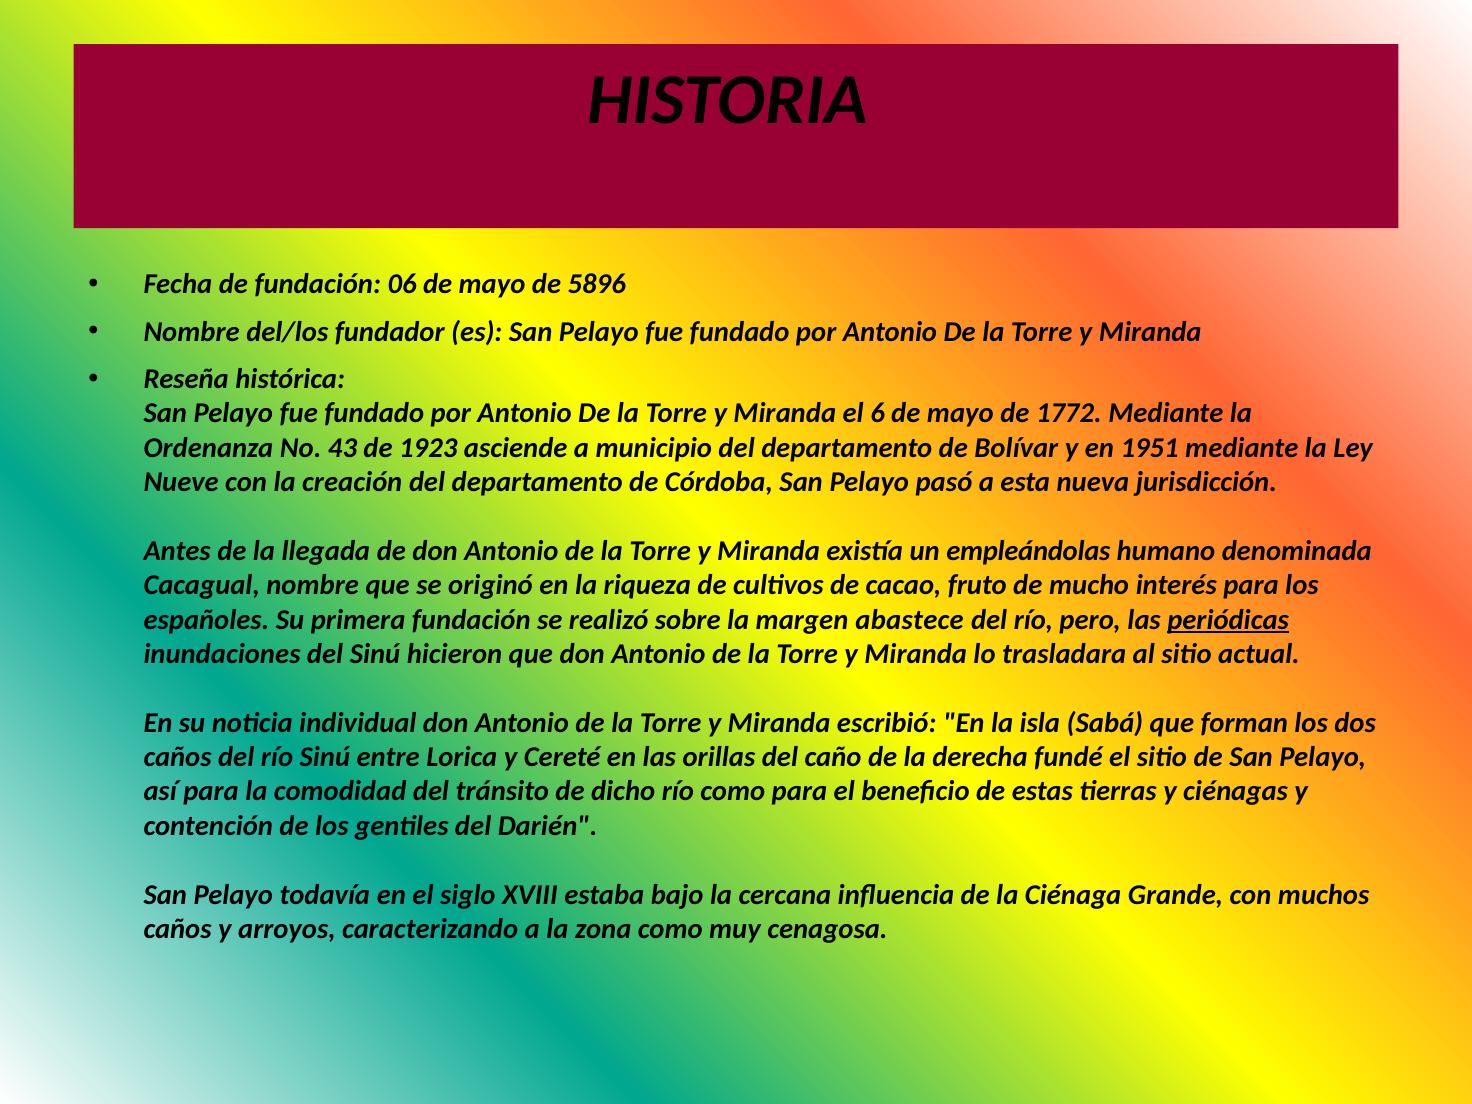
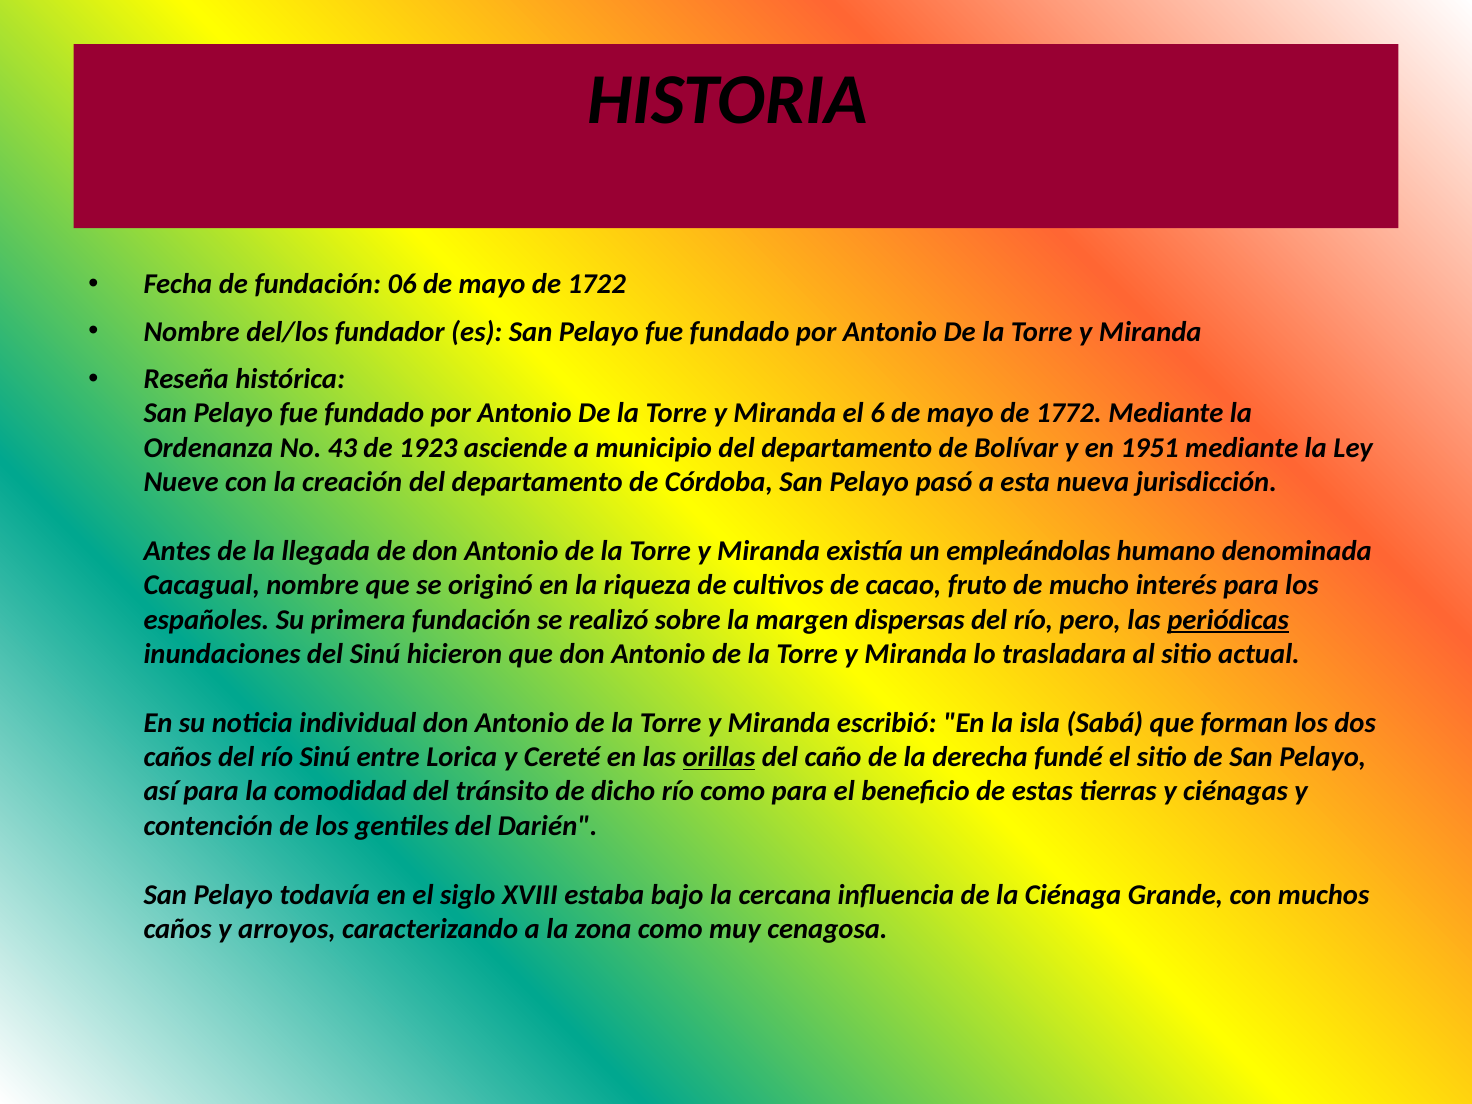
5896: 5896 -> 1722
abastece: abastece -> dispersas
orillas underline: none -> present
